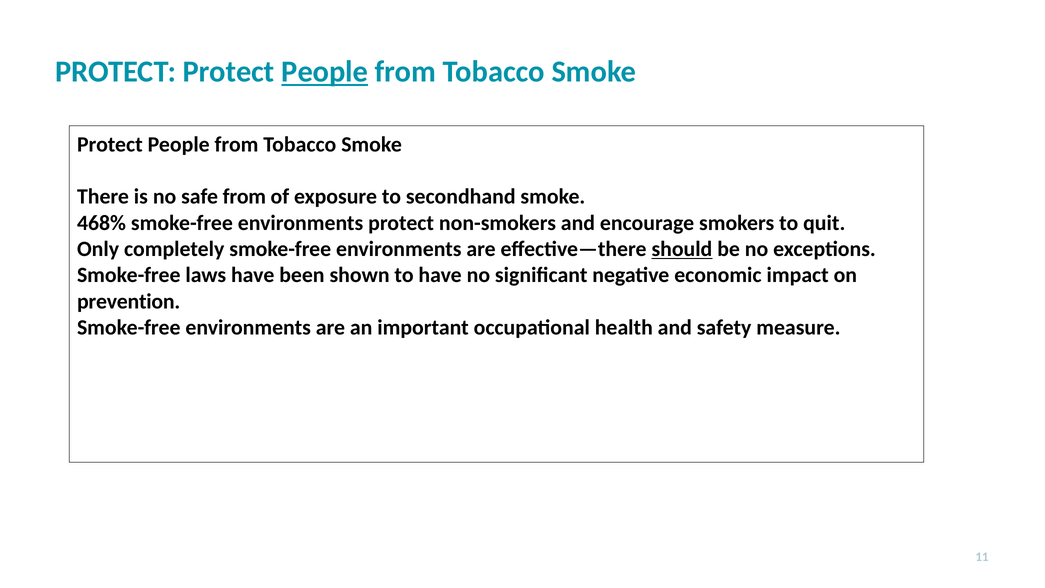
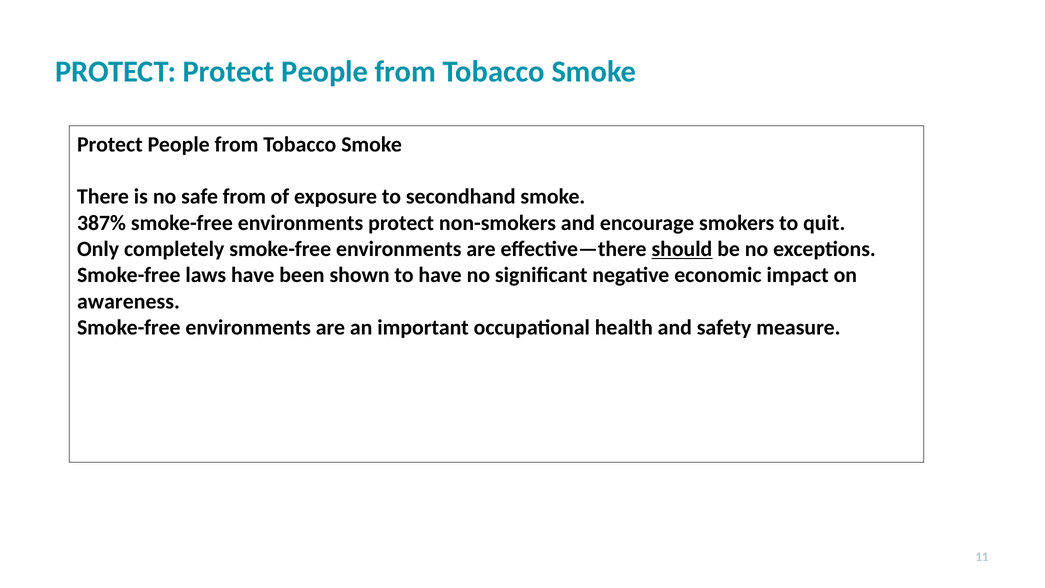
People at (325, 72) underline: present -> none
468%: 468% -> 387%
prevention: prevention -> awareness
